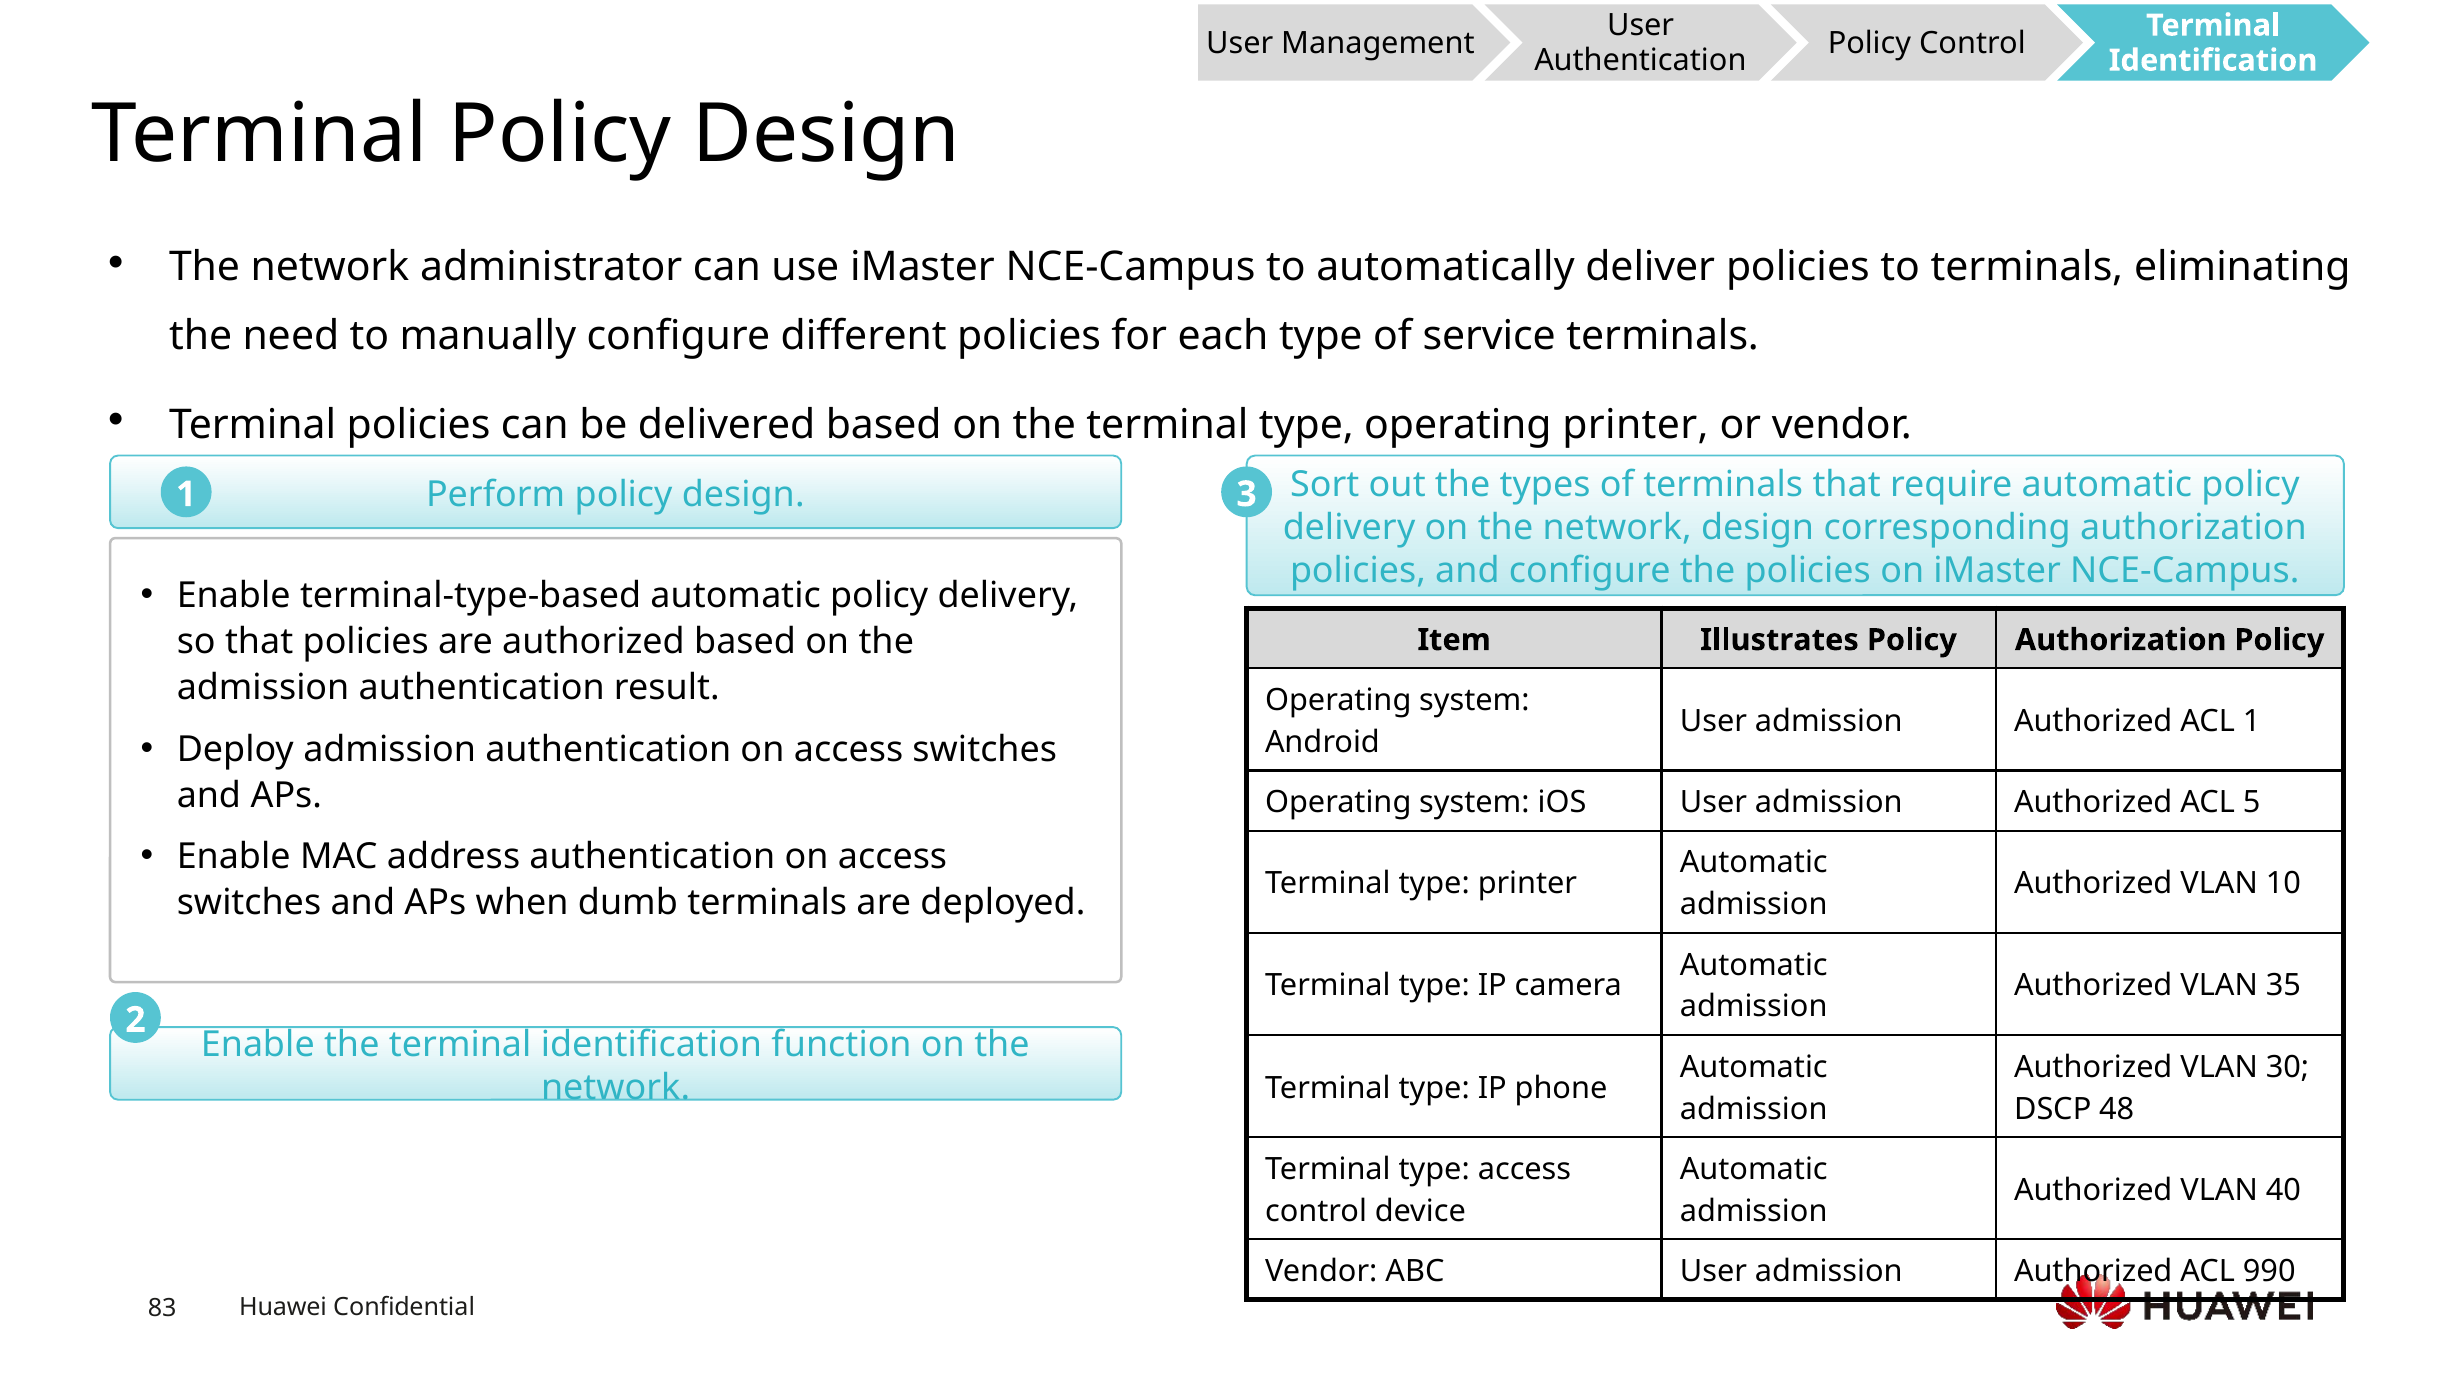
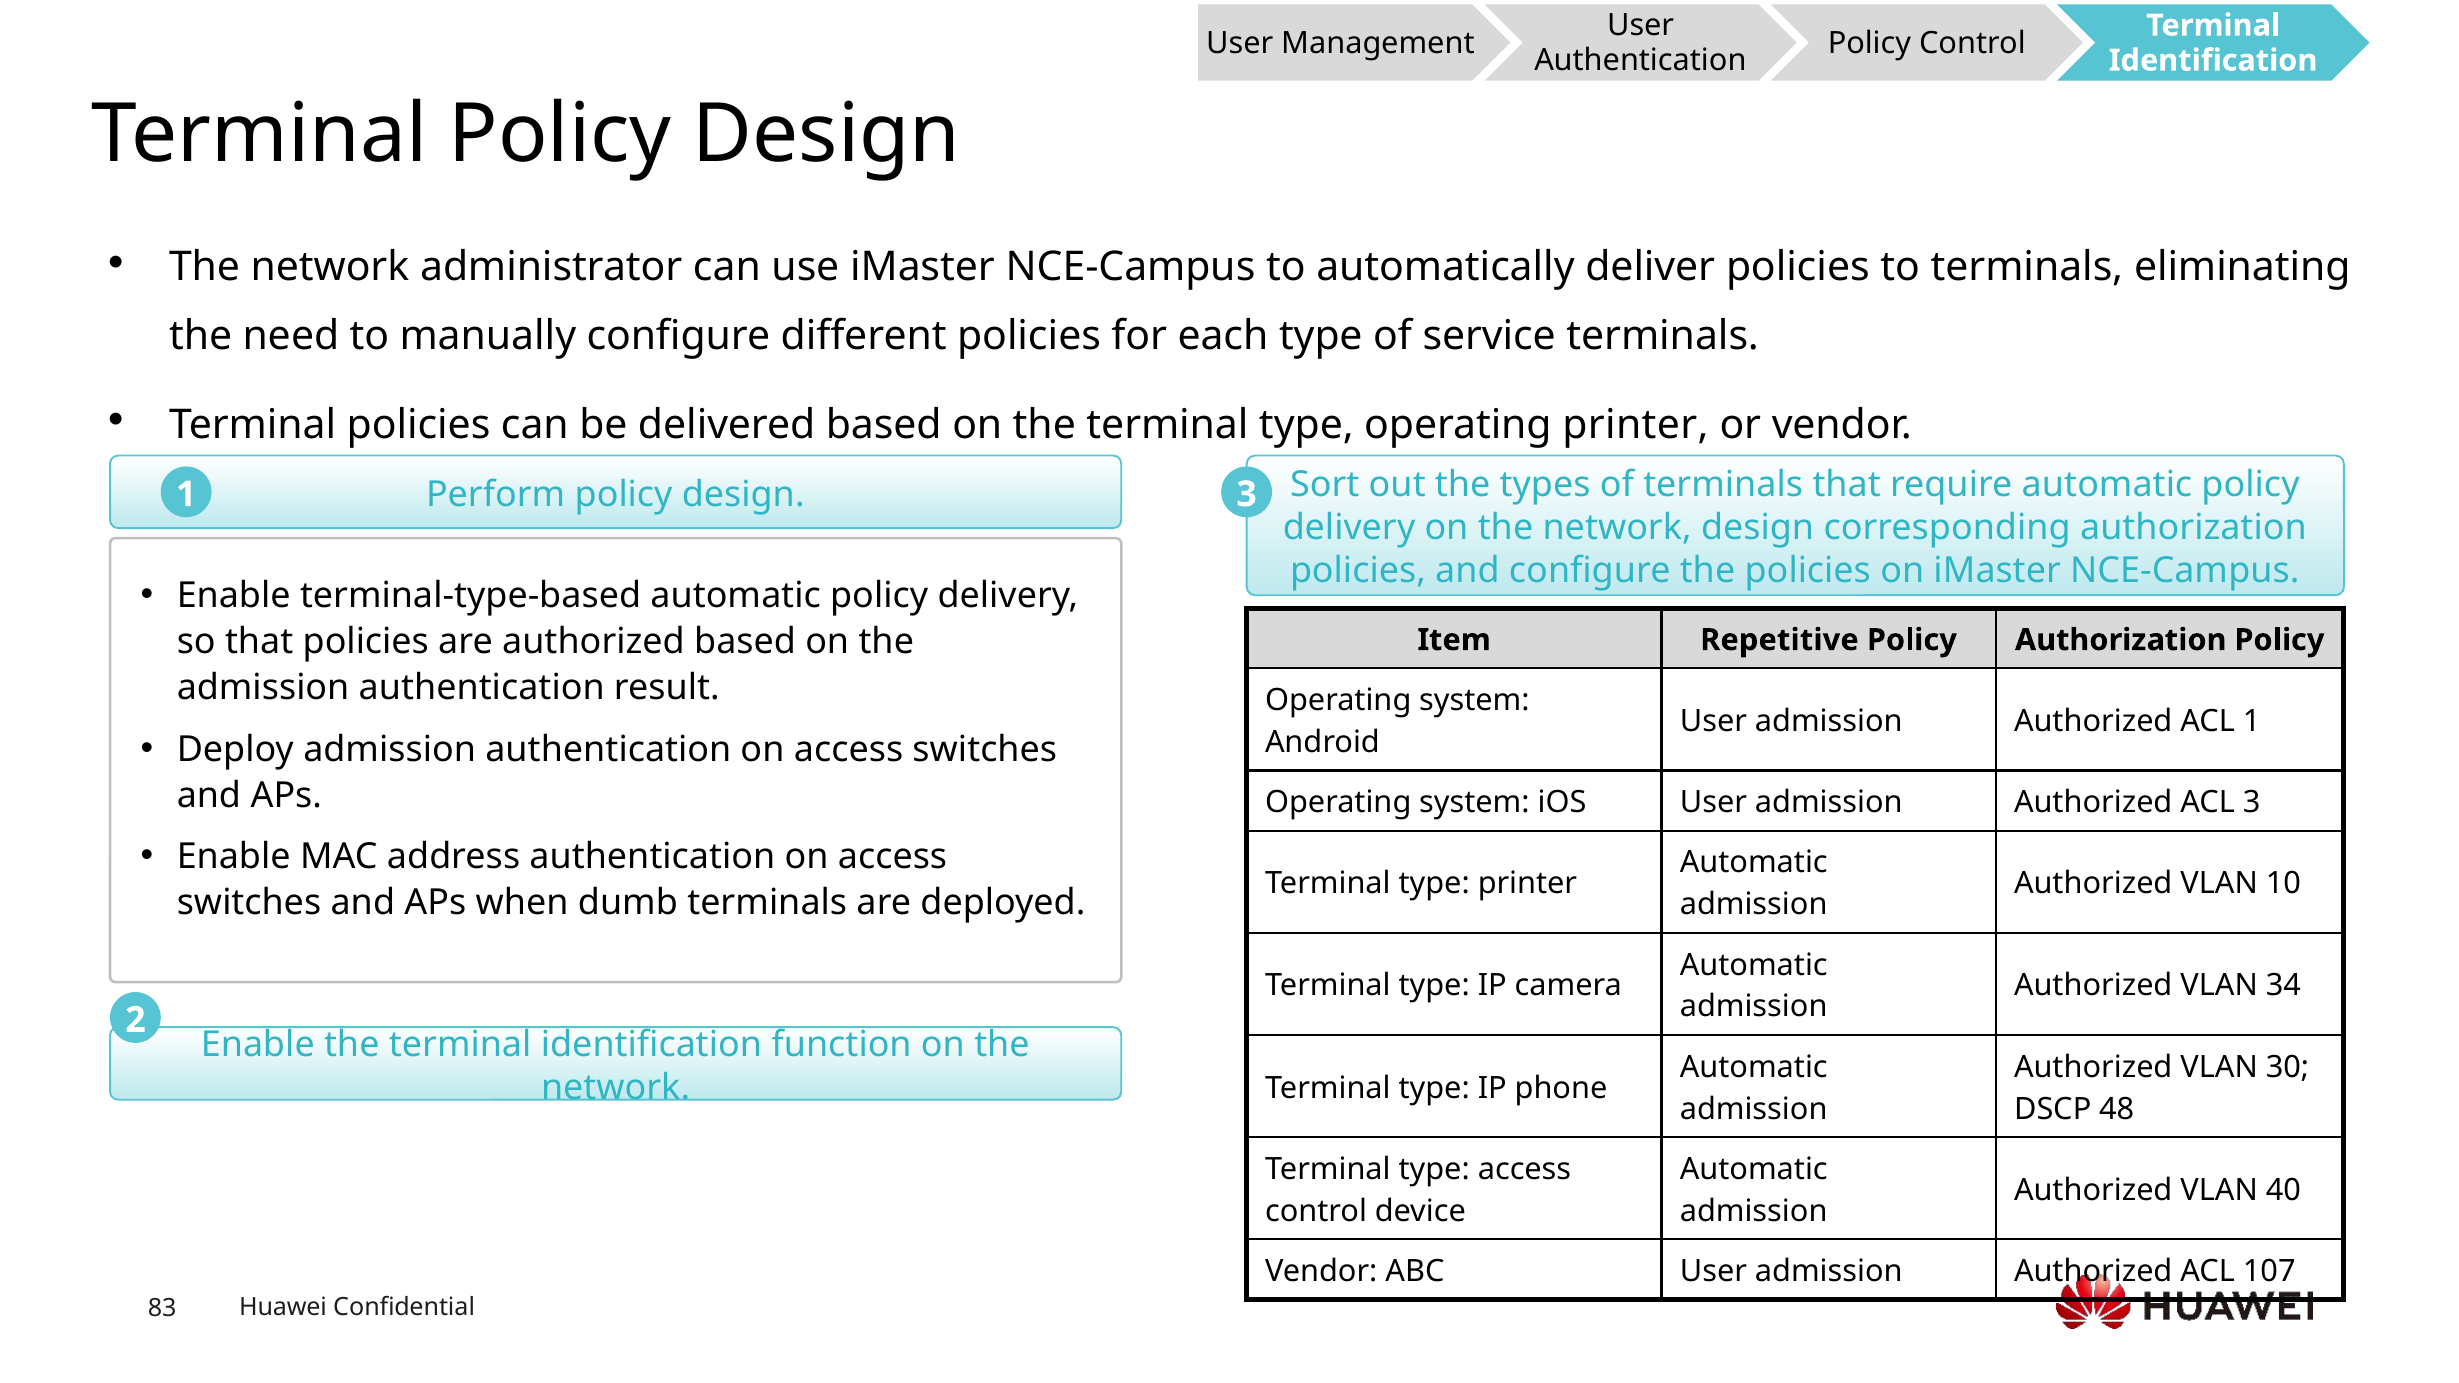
Illustrates: Illustrates -> Repetitive
ACL 5: 5 -> 3
35: 35 -> 34
990: 990 -> 107
